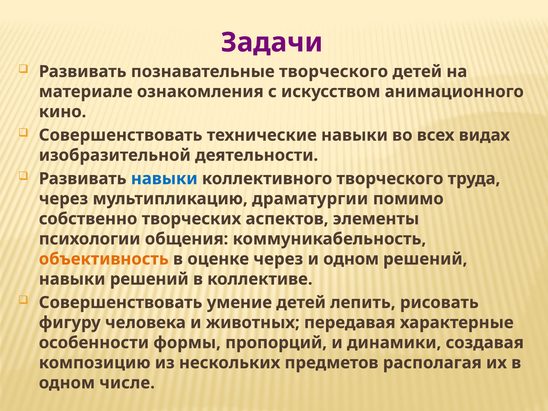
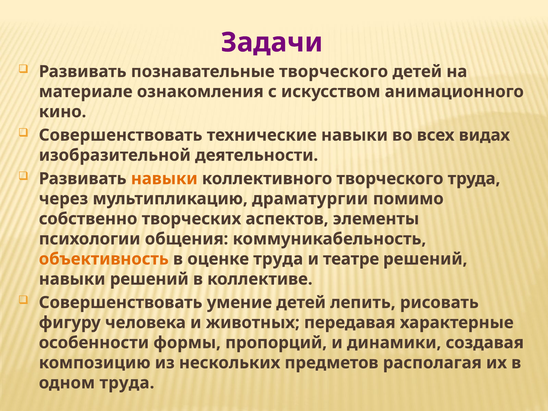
навыки at (164, 179) colour: blue -> orange
оценке через: через -> труда
и одном: одном -> театре
одном числе: числе -> труда
